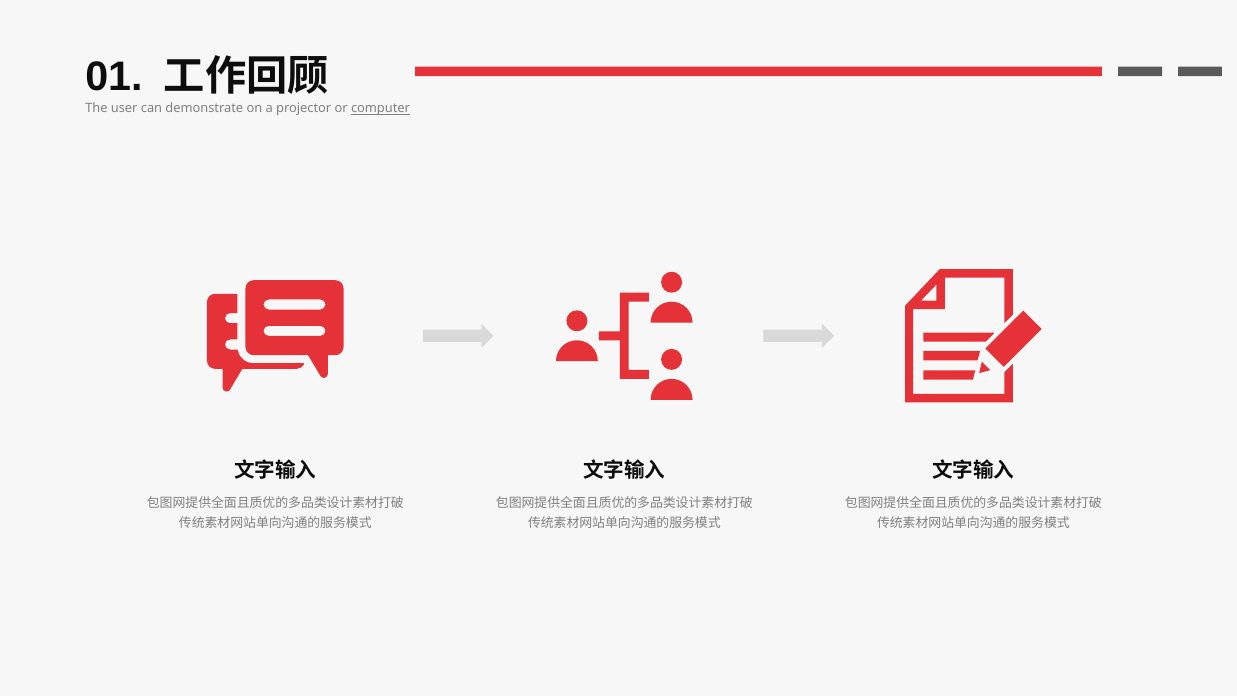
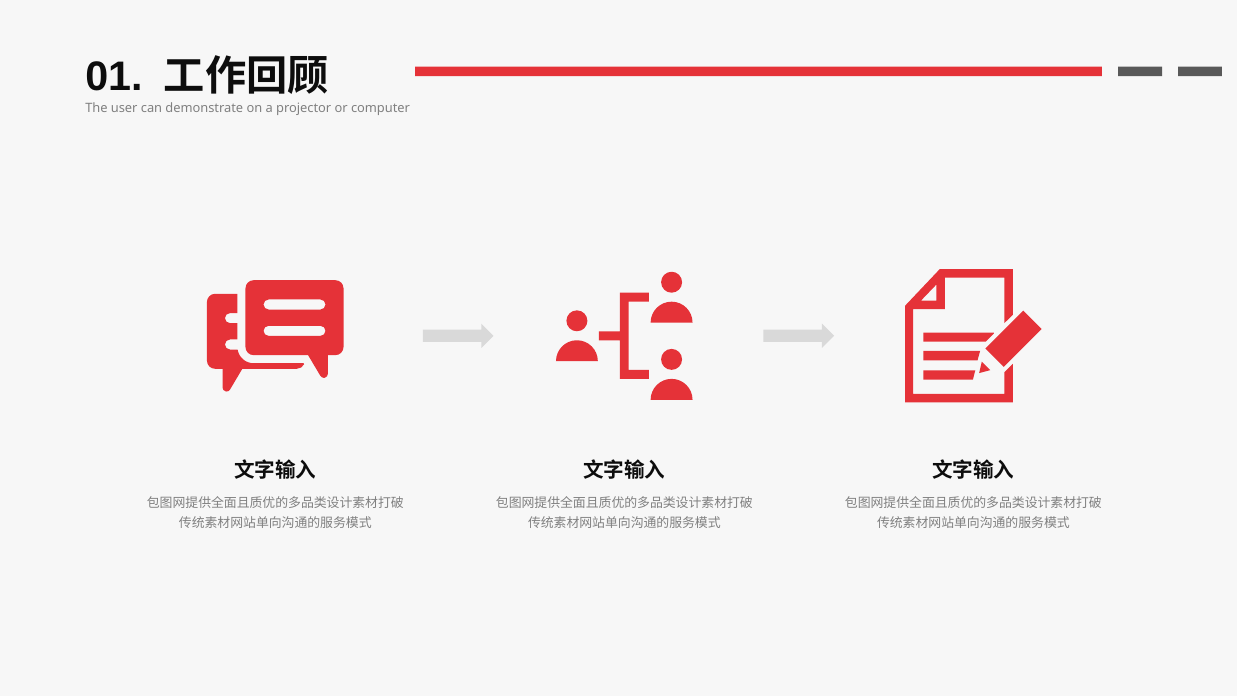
computer underline: present -> none
